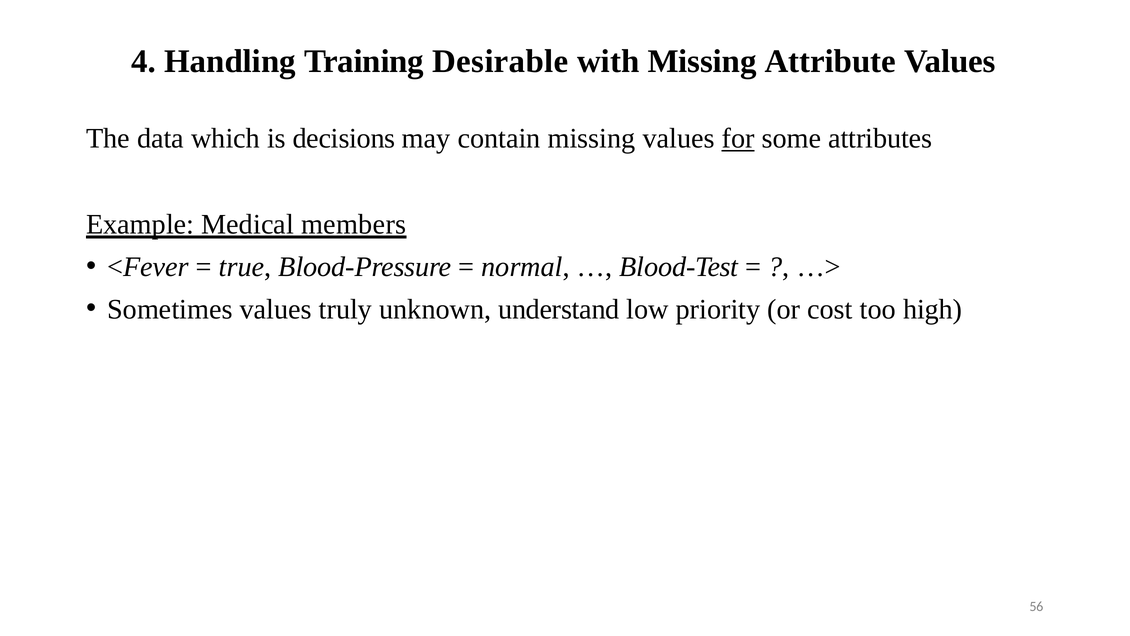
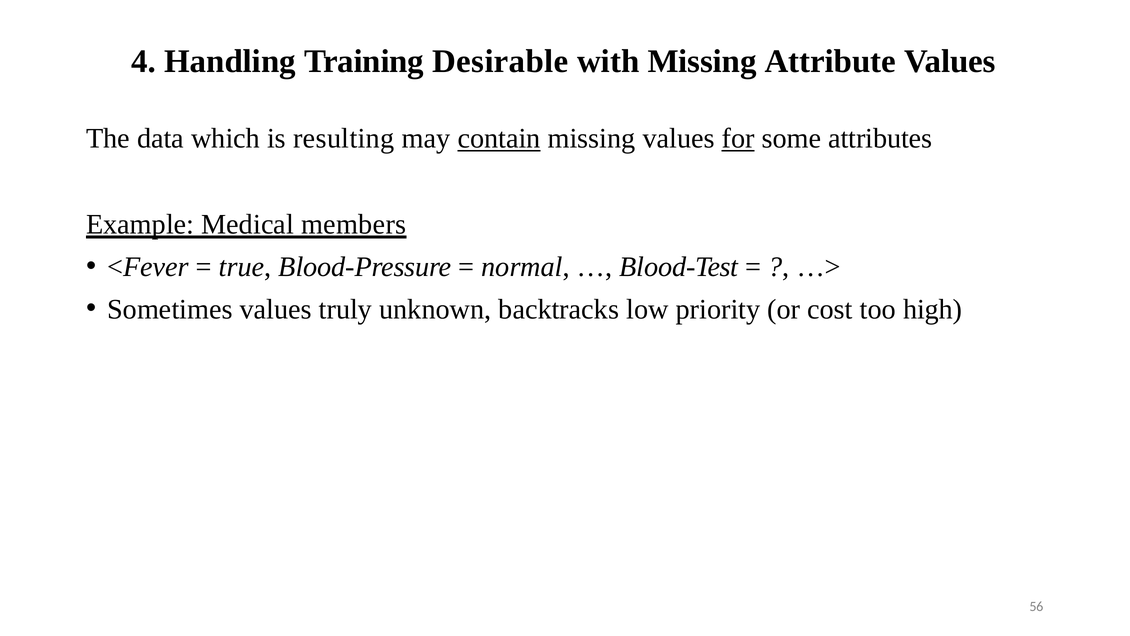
decisions: decisions -> resulting
contain underline: none -> present
understand: understand -> backtracks
